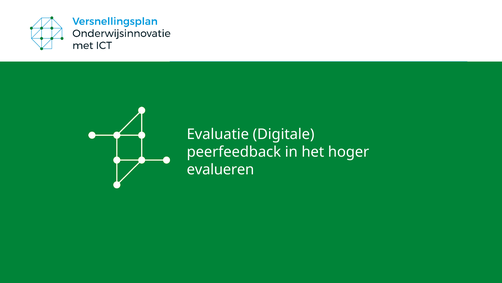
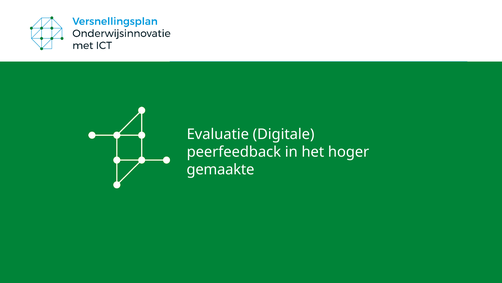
evalueren: evalueren -> gemaakte
